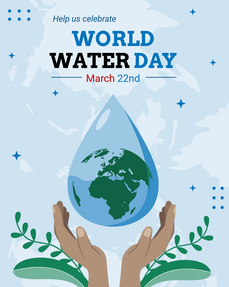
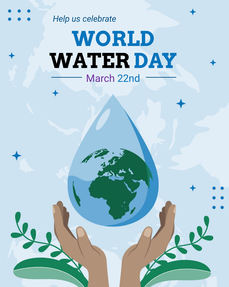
March colour: red -> purple
